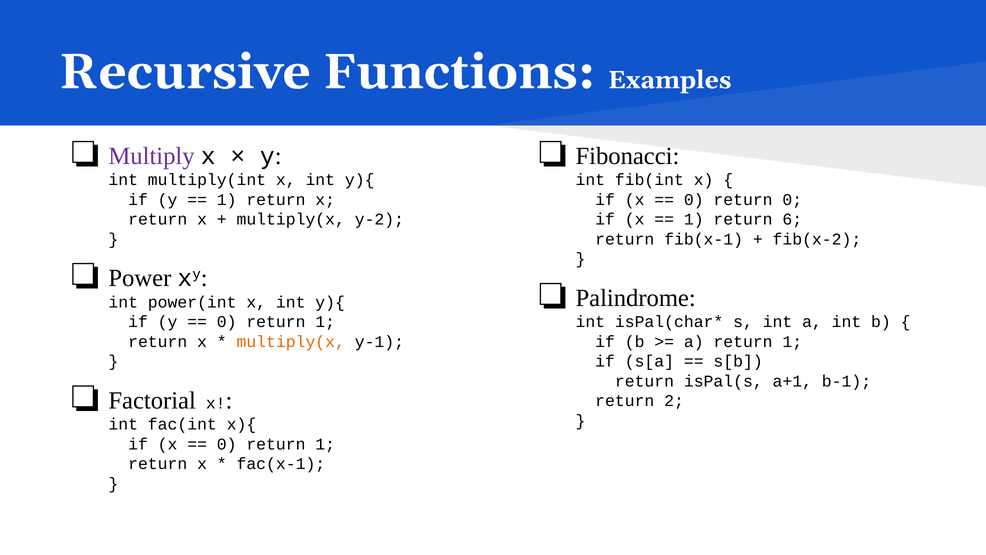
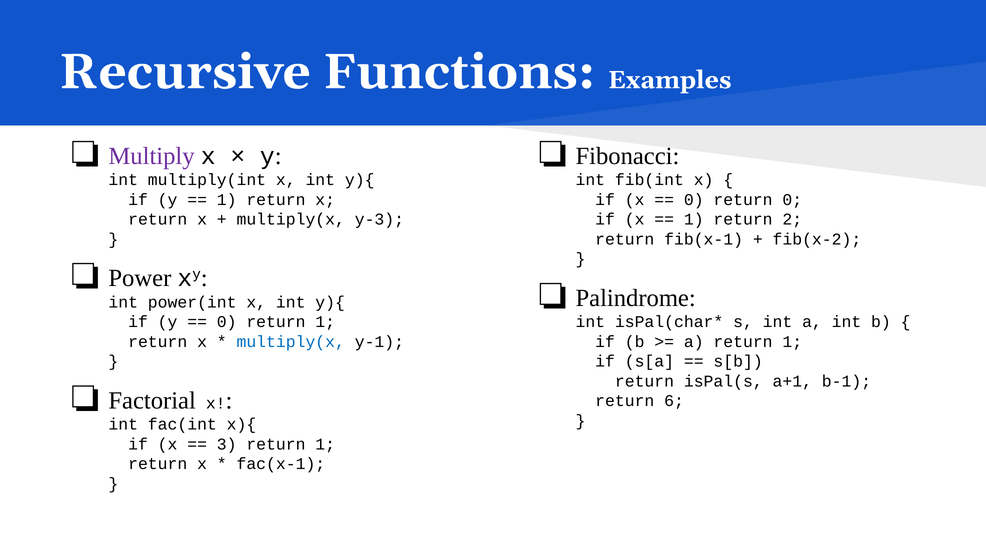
y-2: y-2 -> y-3
6: 6 -> 2
multiply(x at (291, 341) colour: orange -> blue
2: 2 -> 6
0 at (227, 444): 0 -> 3
